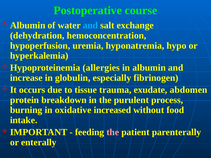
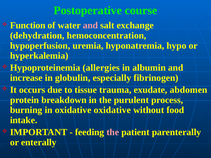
Albumin at (28, 25): Albumin -> Function
and at (90, 25) colour: light blue -> pink
oxidative increased: increased -> oxidative
